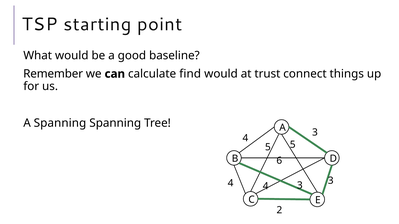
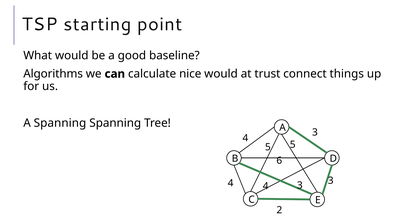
Remember: Remember -> Algorithms
find: find -> nice
